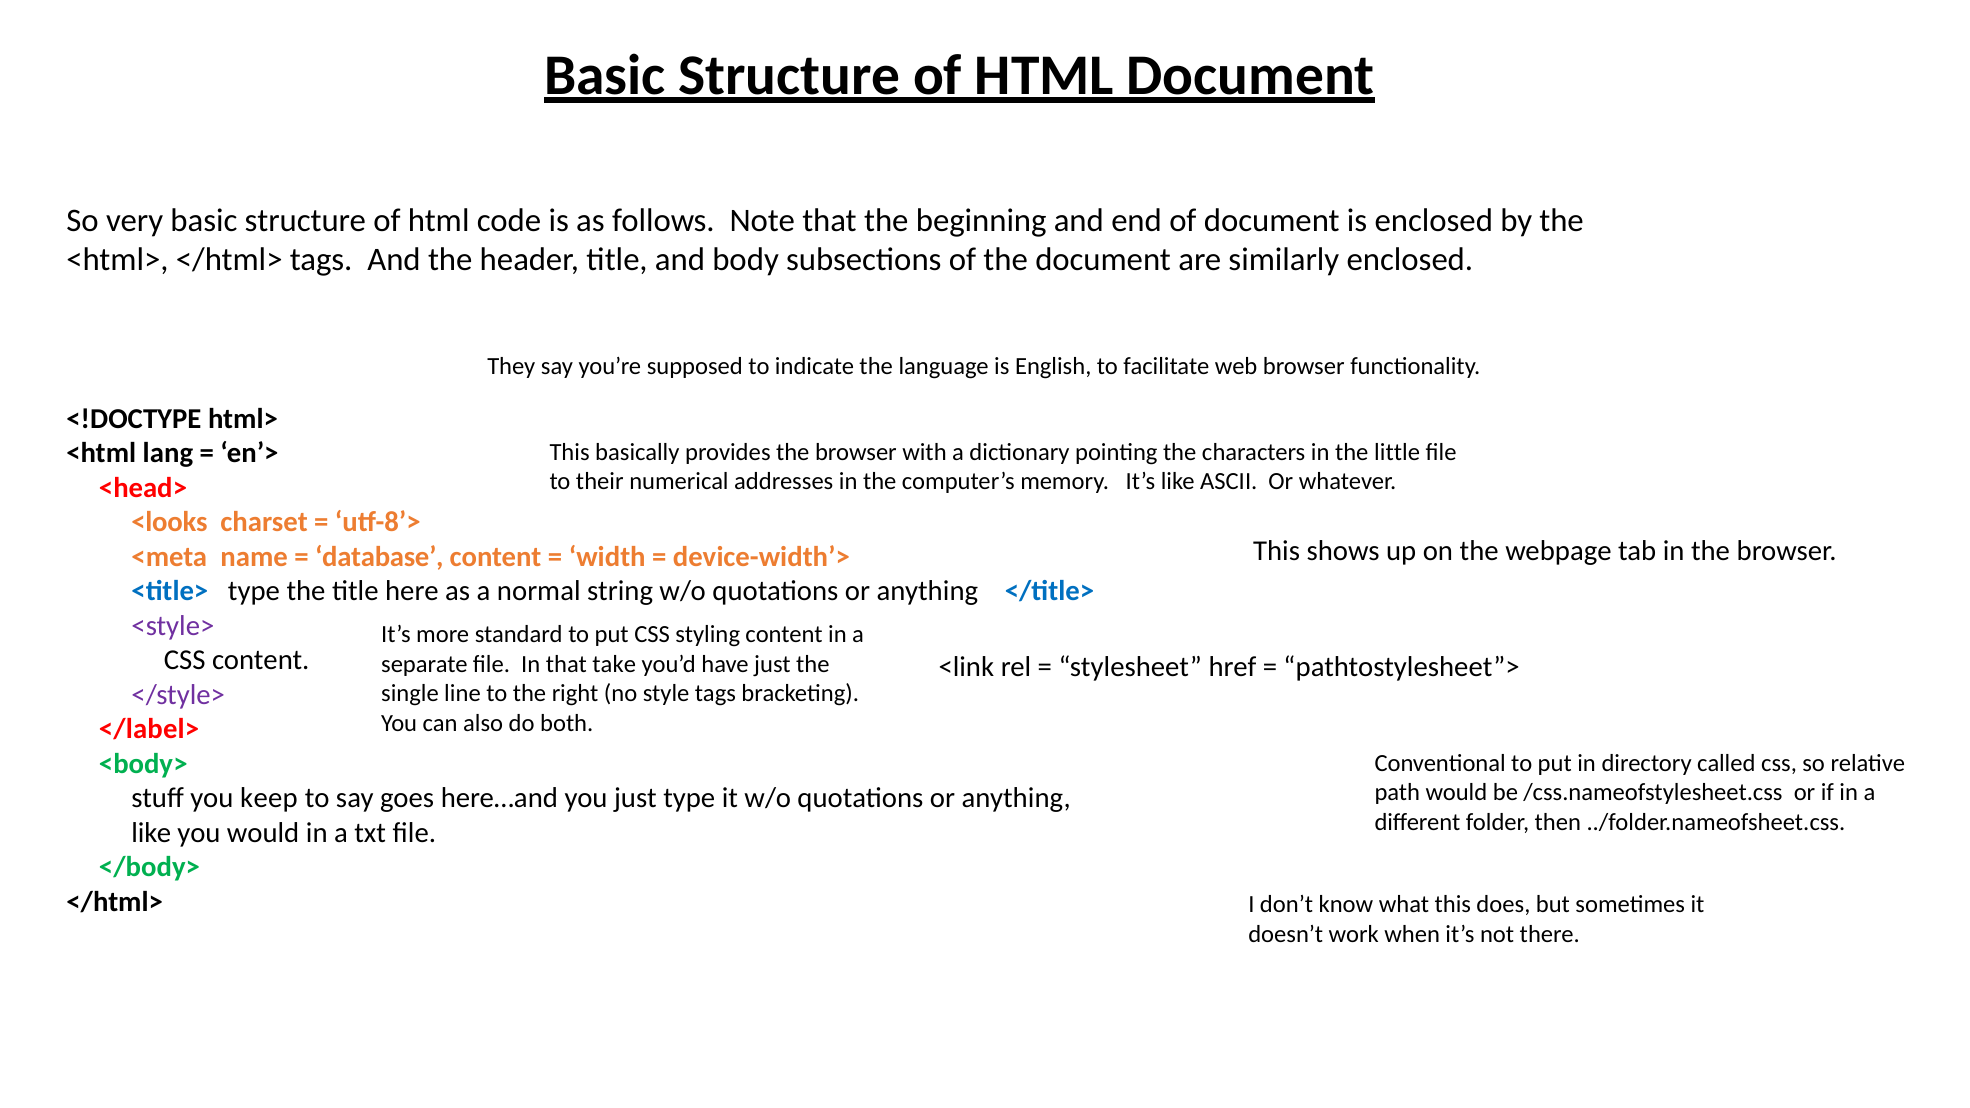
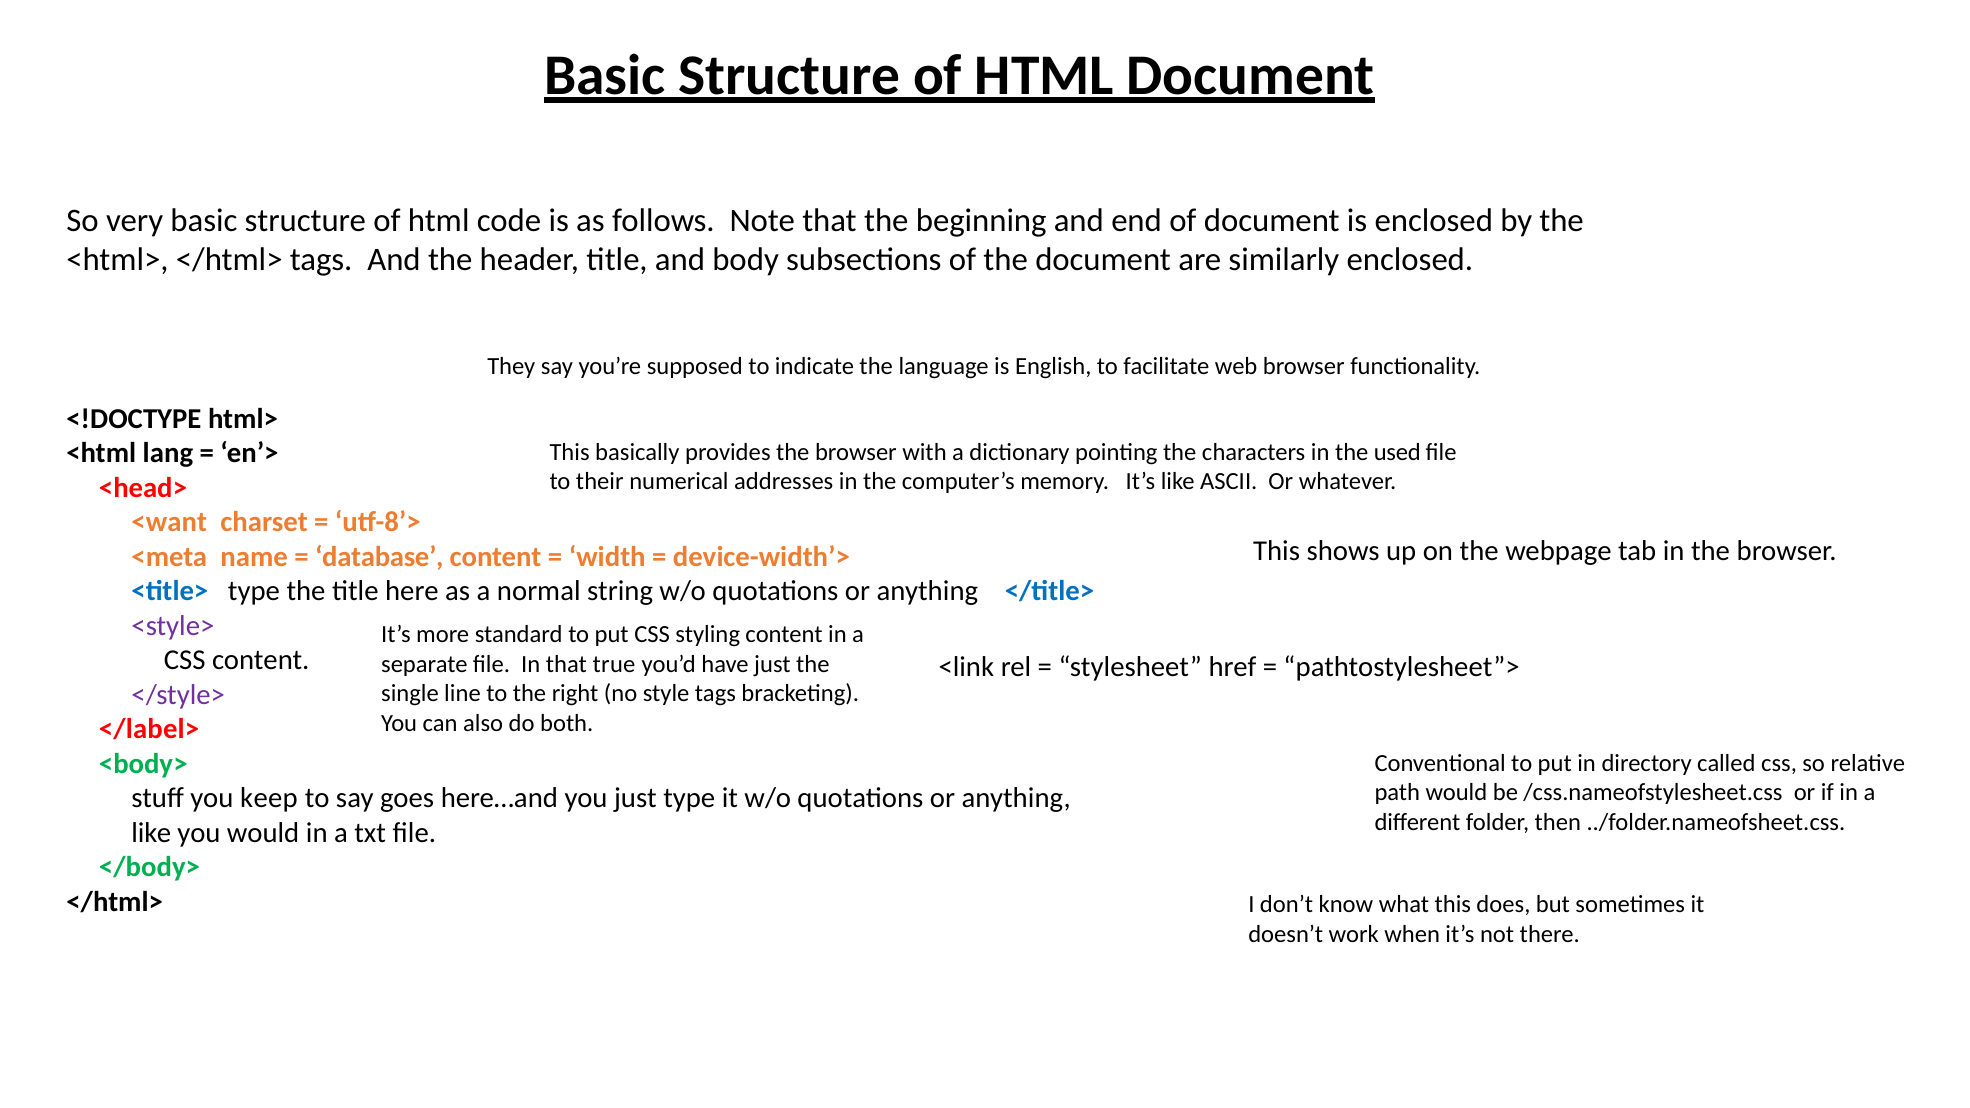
little: little -> used
<looks: <looks -> <want
take: take -> true
